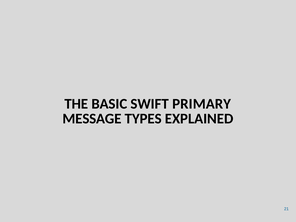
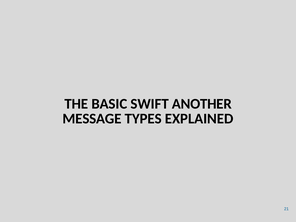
PRIMARY: PRIMARY -> ANOTHER
